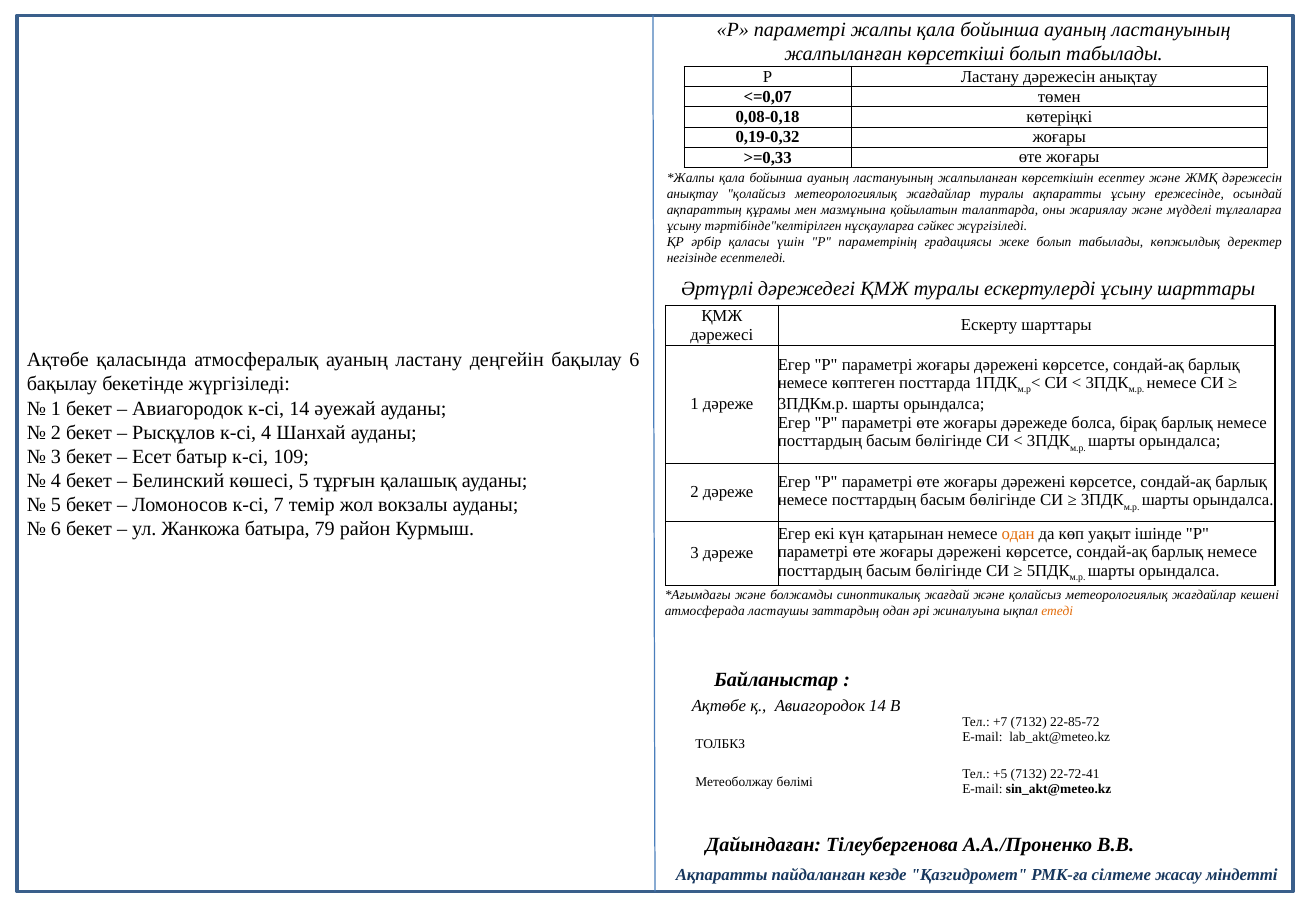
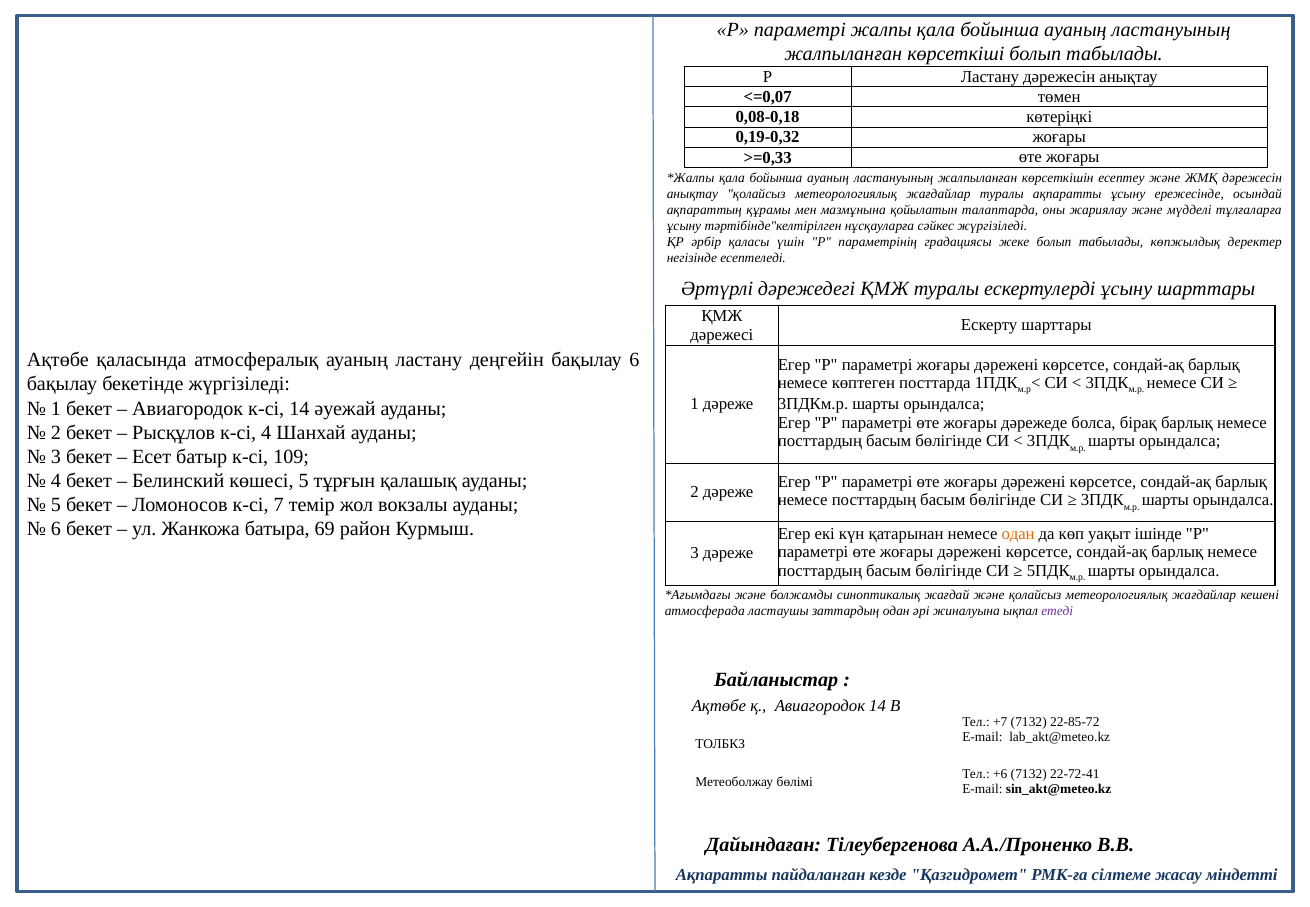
79: 79 -> 69
етеді colour: orange -> purple
+5: +5 -> +6
